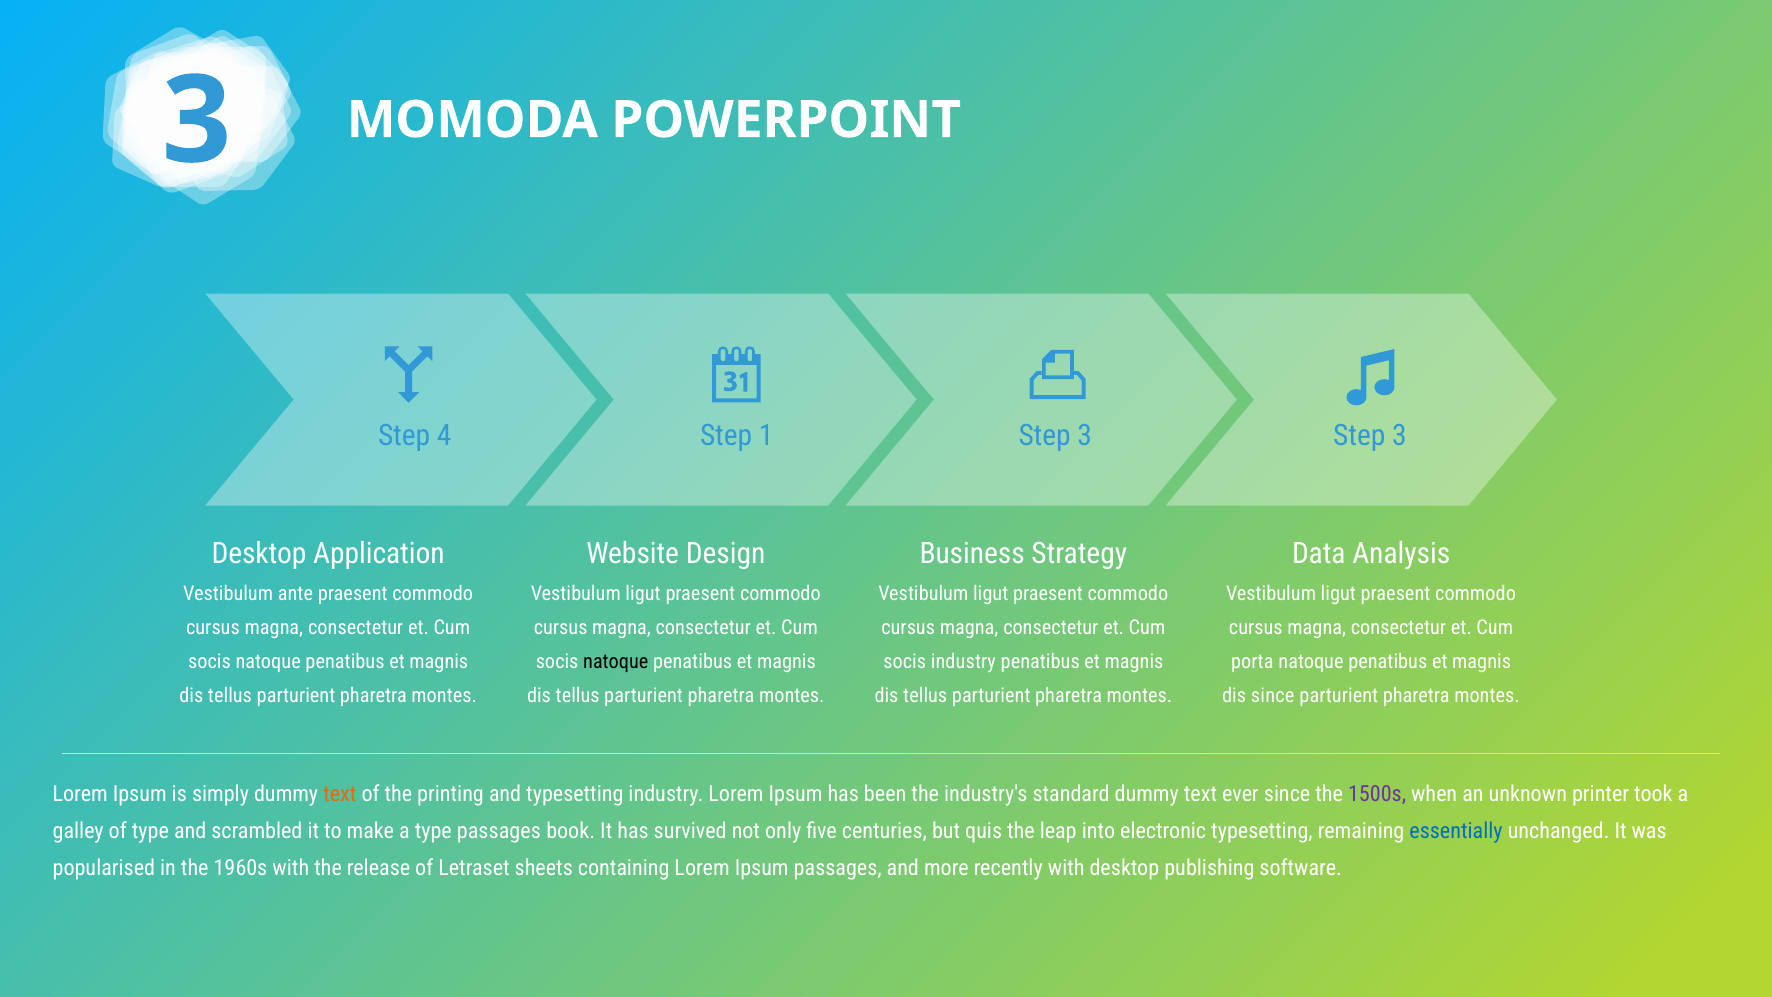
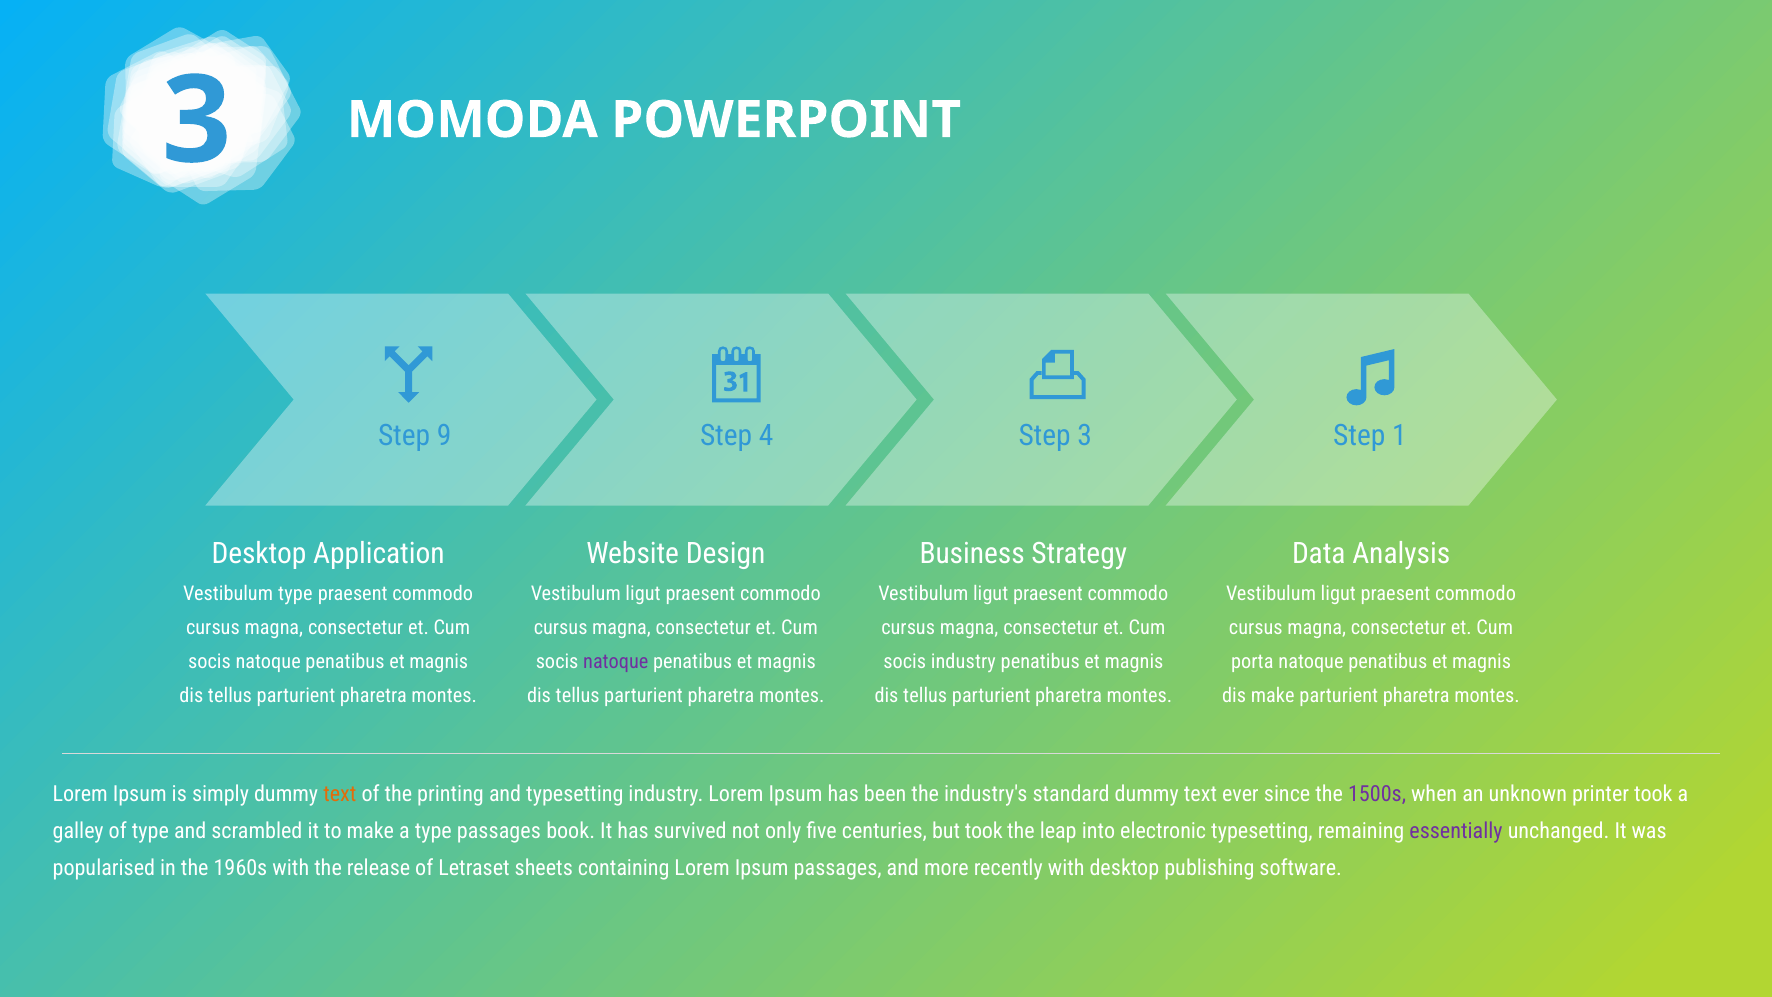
4: 4 -> 9
1: 1 -> 4
3 at (1399, 436): 3 -> 1
Vestibulum ante: ante -> type
natoque at (616, 662) colour: black -> purple
dis since: since -> make
but quis: quis -> took
essentially colour: blue -> purple
